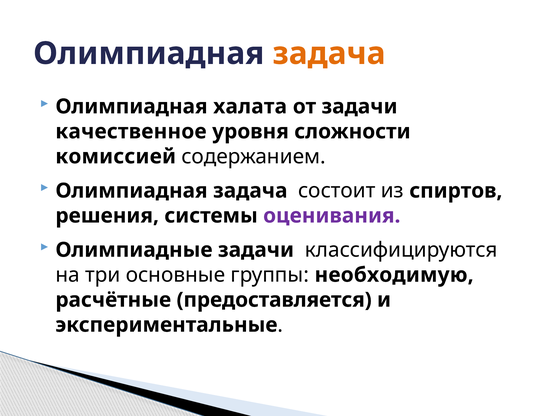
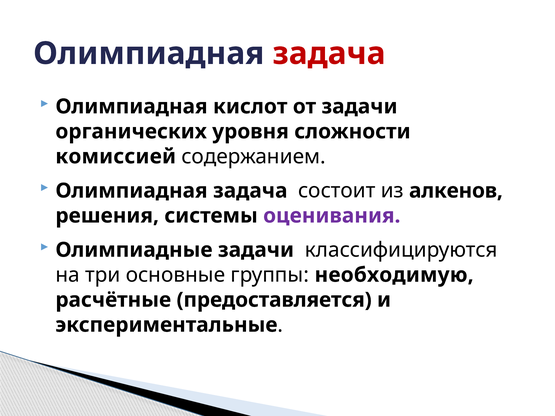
задача at (329, 54) colour: orange -> red
халата: халата -> кислот
качественное: качественное -> органических
спиртов: спиртов -> алкенов
